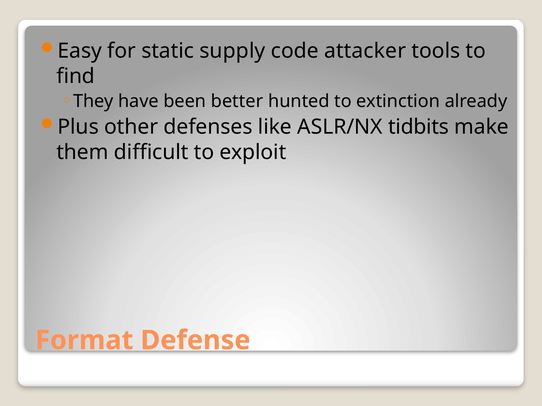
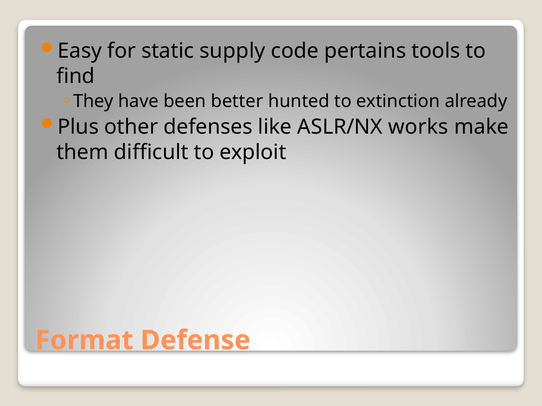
attacker: attacker -> pertains
tidbits: tidbits -> works
